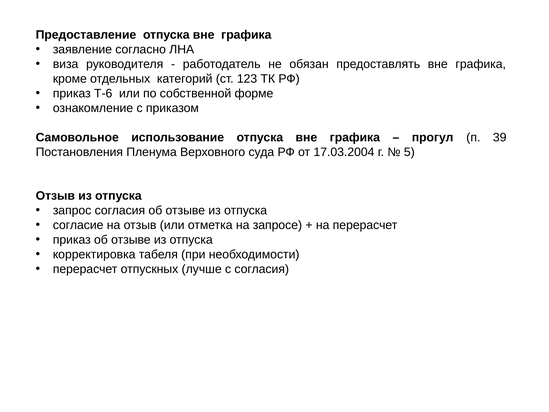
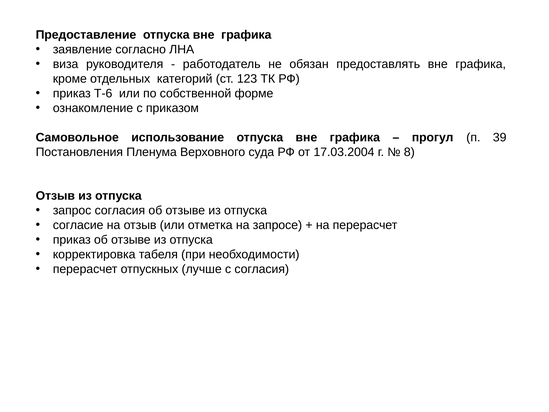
5: 5 -> 8
